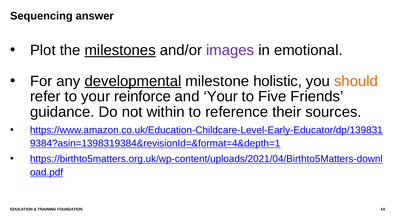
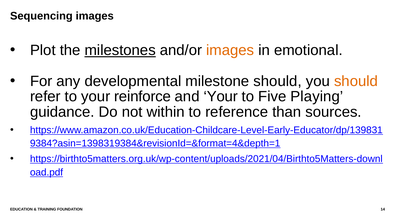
Sequencing answer: answer -> images
images at (230, 50) colour: purple -> orange
developmental underline: present -> none
milestone holistic: holistic -> should
Friends: Friends -> Playing
their: their -> than
